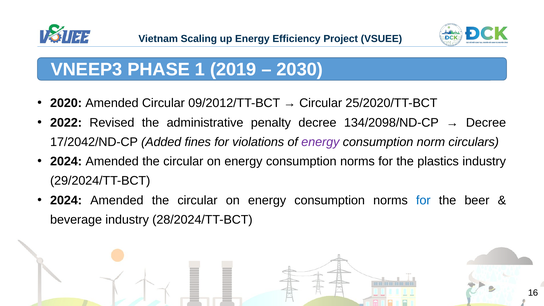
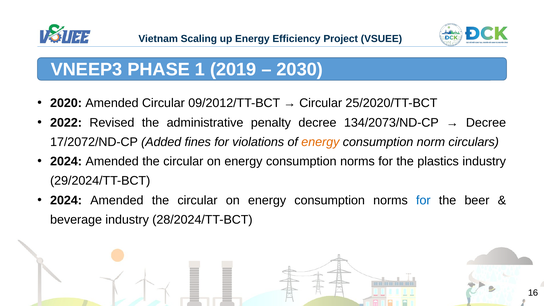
134/2098/ND-CP: 134/2098/ND-CP -> 134/2073/ND-CP
17/2042/ND-CP: 17/2042/ND-CP -> 17/2072/ND-CP
energy at (320, 142) colour: purple -> orange
